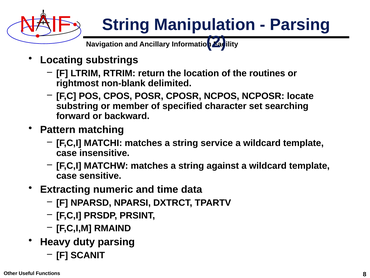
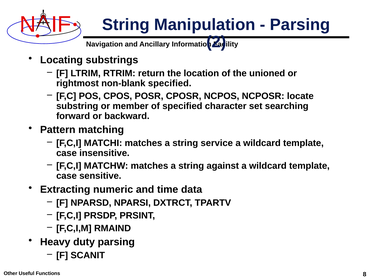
routines: routines -> unioned
non-blank delimited: delimited -> specified
